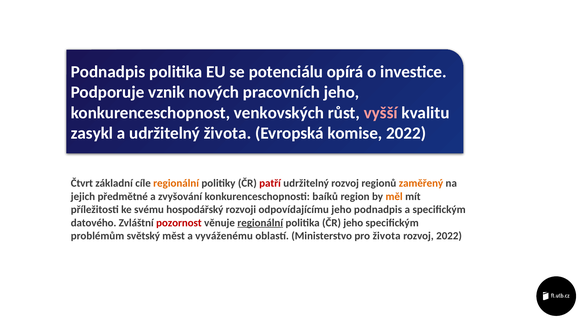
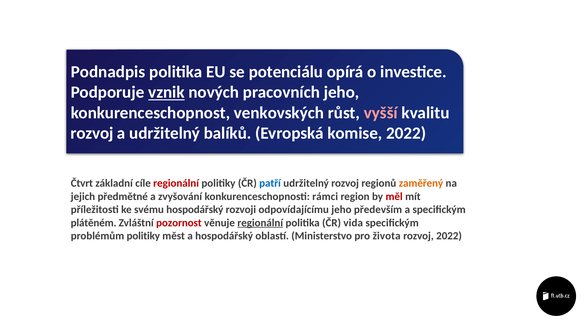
vznik underline: none -> present
zasykl at (92, 134): zasykl -> rozvoj
udržitelný života: života -> balíků
regionální at (176, 184) colour: orange -> red
patří colour: red -> blue
baíků: baíků -> rámci
měl colour: orange -> red
jeho podnadpis: podnadpis -> především
datového: datového -> plátěném
ČR jeho: jeho -> vida
problémům světský: světský -> politiky
a vyváženému: vyváženému -> hospodářský
